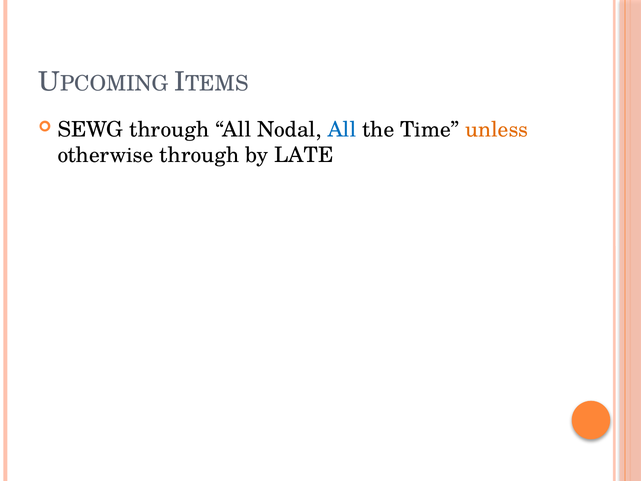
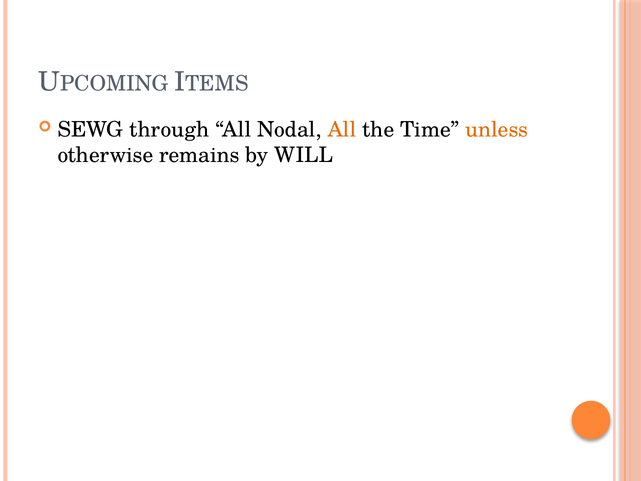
All at (342, 130) colour: blue -> orange
otherwise through: through -> remains
LATE: LATE -> WILL
